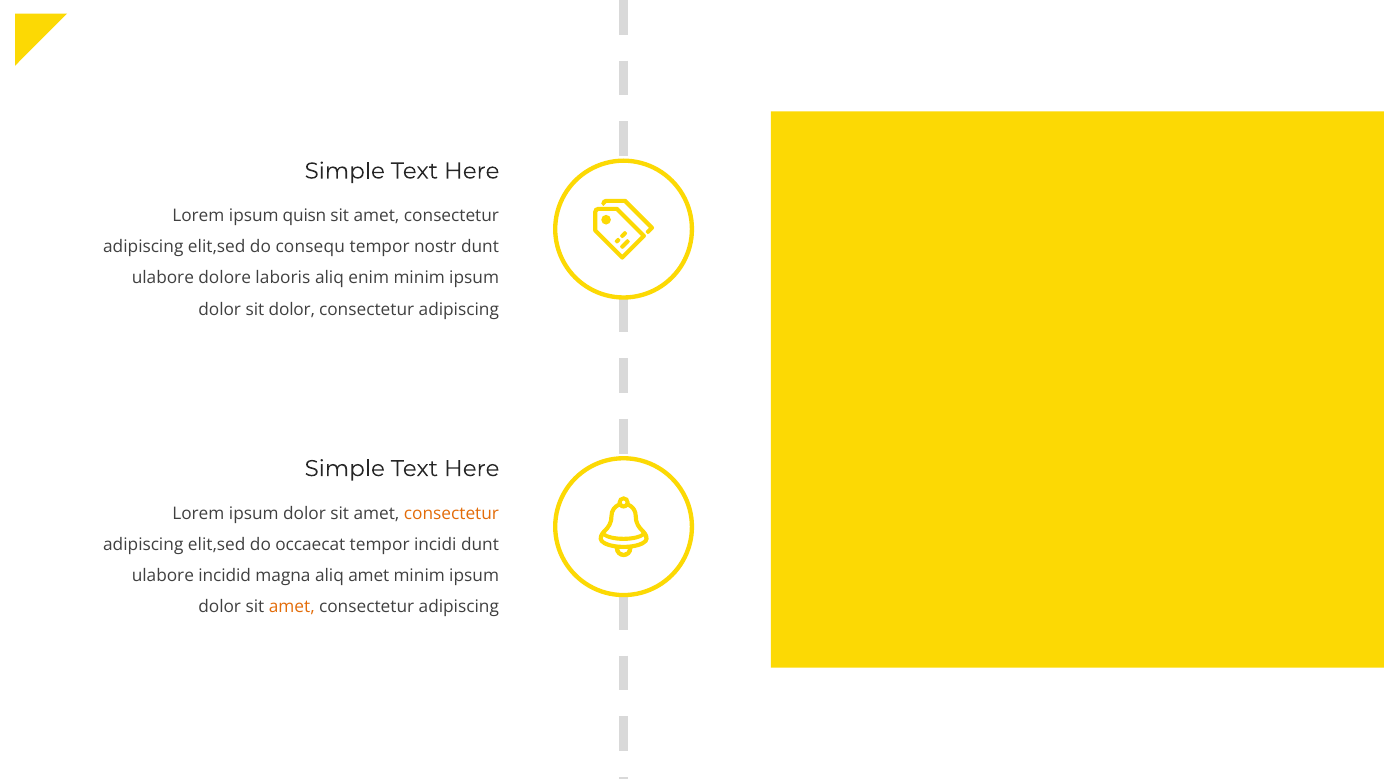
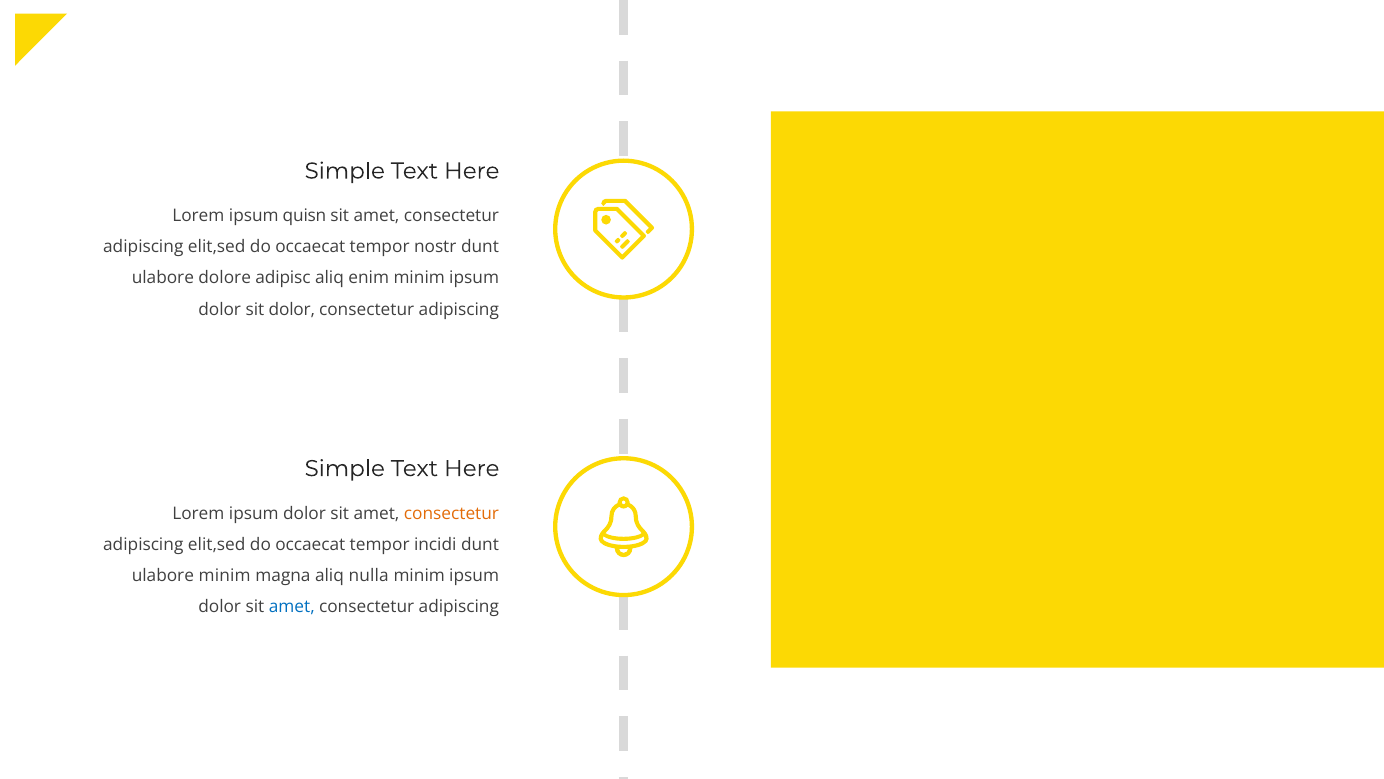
consequ at (310, 247): consequ -> occaecat
laboris: laboris -> adipisc
ulabore incidid: incidid -> minim
aliq amet: amet -> nulla
amet at (292, 607) colour: orange -> blue
